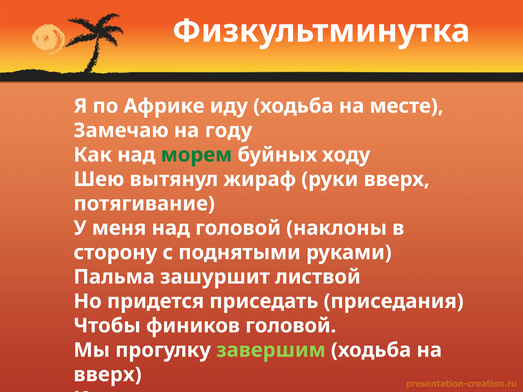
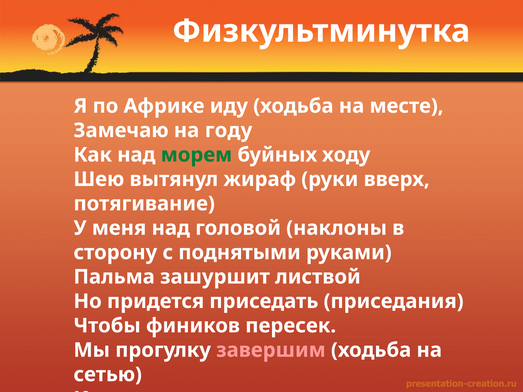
фиников головой: головой -> пересек
завершим colour: light green -> pink
вверх at (108, 375): вверх -> сетью
